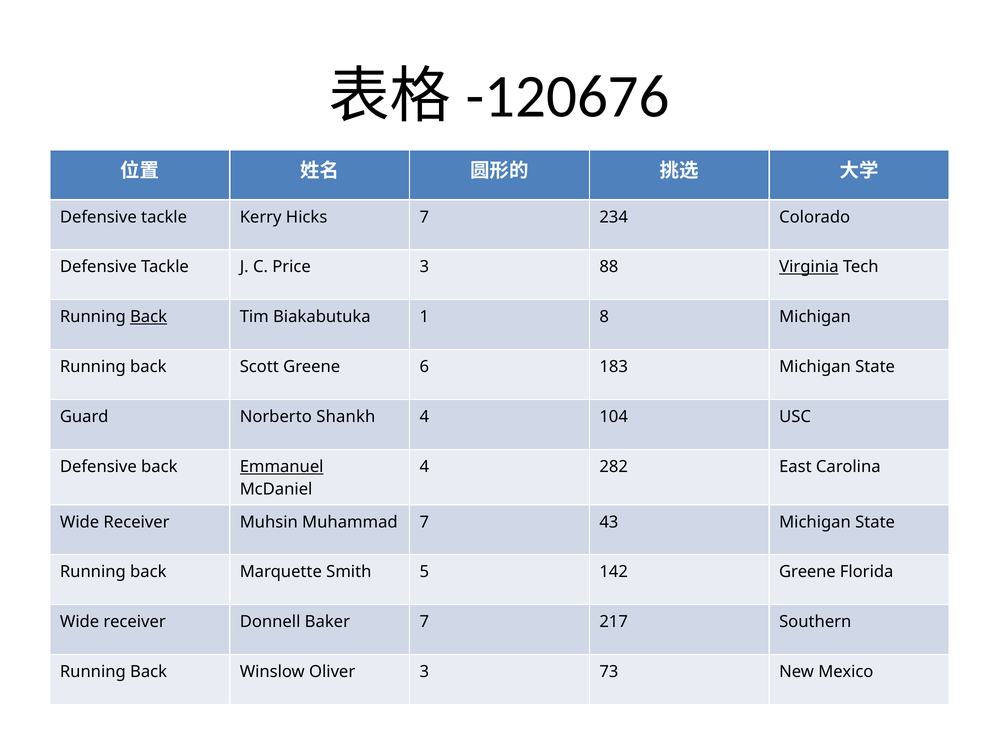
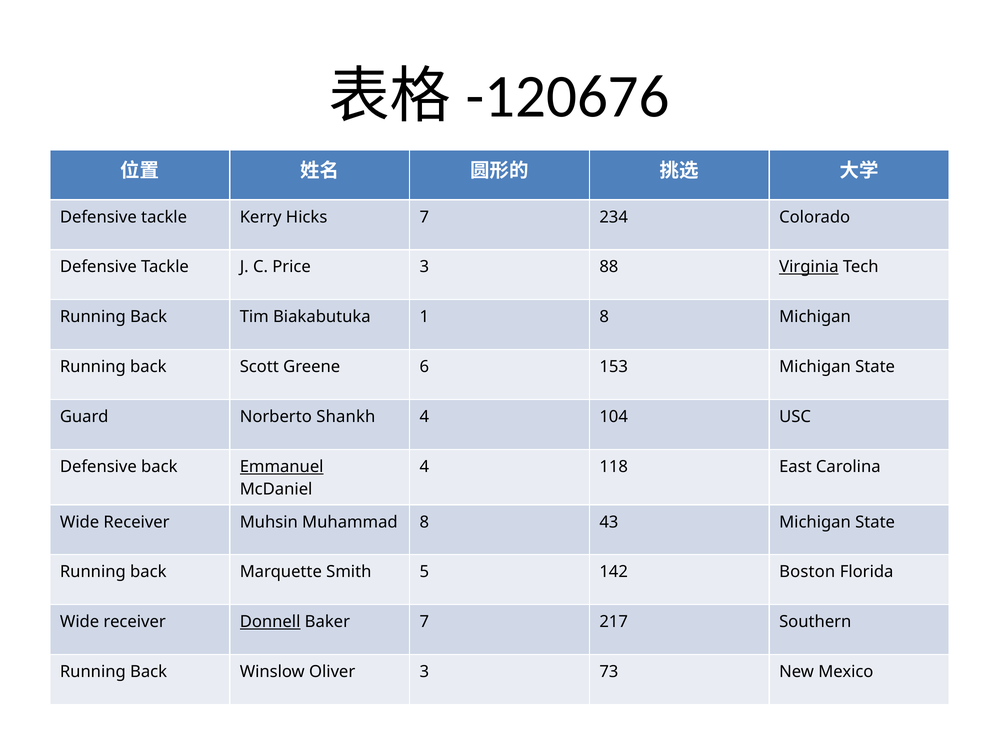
Back at (149, 317) underline: present -> none
183: 183 -> 153
282: 282 -> 118
Muhammad 7: 7 -> 8
142 Greene: Greene -> Boston
Donnell underline: none -> present
